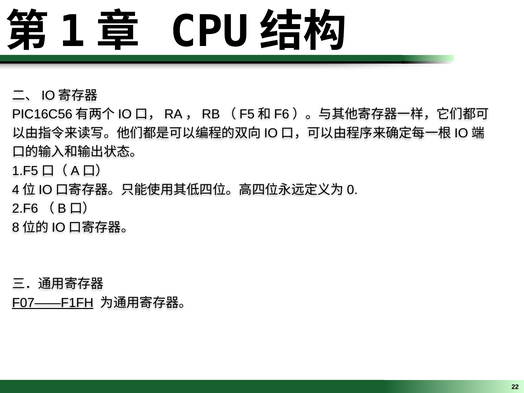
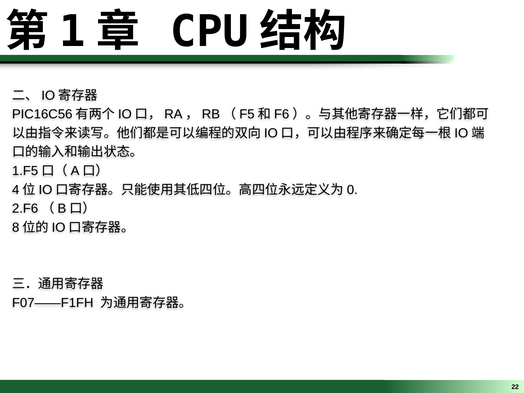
F07——F1FH underline: present -> none
